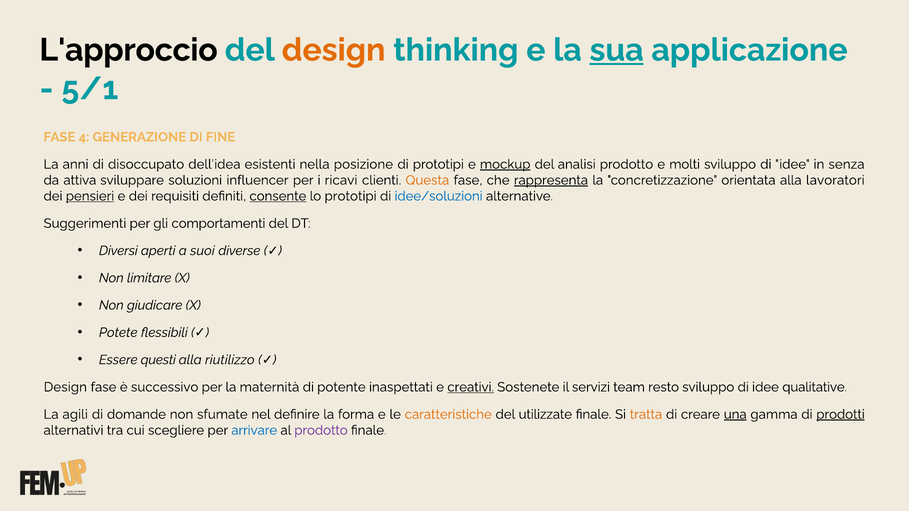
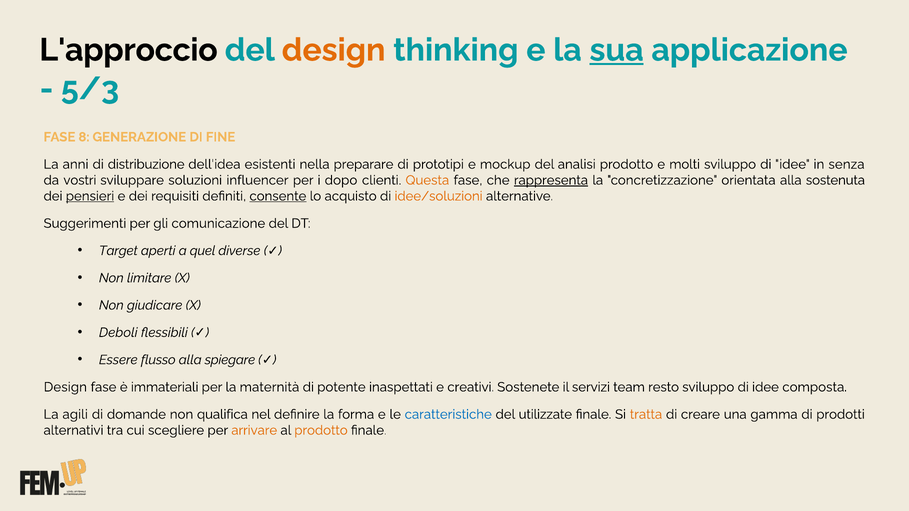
5/1: 5/1 -> 5/3
4: 4 -> 8
disoccupato: disoccupato -> distribuzione
posizione: posizione -> preparare
mockup underline: present -> none
attiva: attiva -> vostri
ricavi: ricavi -> dopo
lavoratori: lavoratori -> sostenuta
lo prototipi: prototipi -> acquisto
idee/soluzioni colour: blue -> orange
comportamenti: comportamenti -> comunicazione
Diversi: Diversi -> Target
suoi: suoi -> quel
Potete: Potete -> Deboli
questi: questi -> flusso
riutilizzo: riutilizzo -> spiegare
successivo: successivo -> immateriali
creativi underline: present -> none
qualitative: qualitative -> composta
sfumate: sfumate -> qualifica
caratteristiche colour: orange -> blue
una underline: present -> none
prodotti underline: present -> none
arrivare colour: blue -> orange
prodotto at (321, 431) colour: purple -> orange
